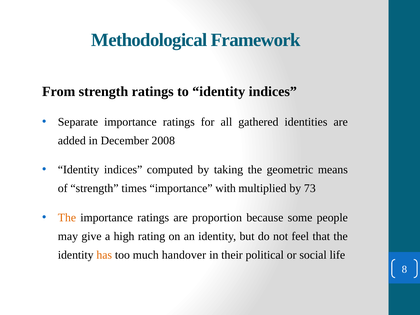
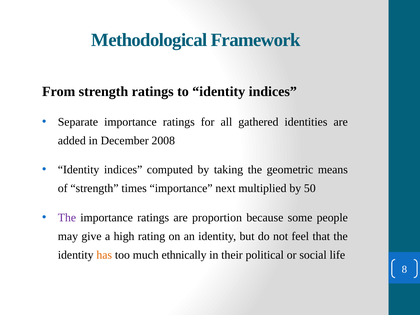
with: with -> next
73: 73 -> 50
The at (67, 218) colour: orange -> purple
handover: handover -> ethnically
